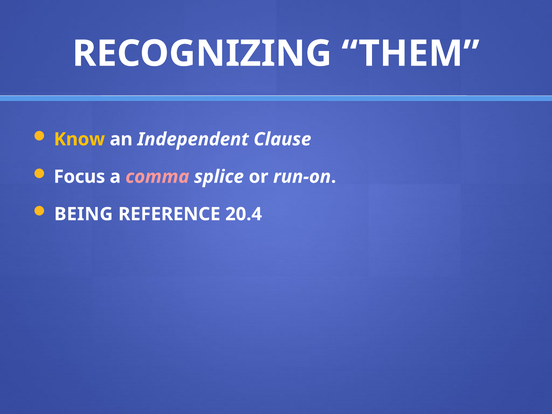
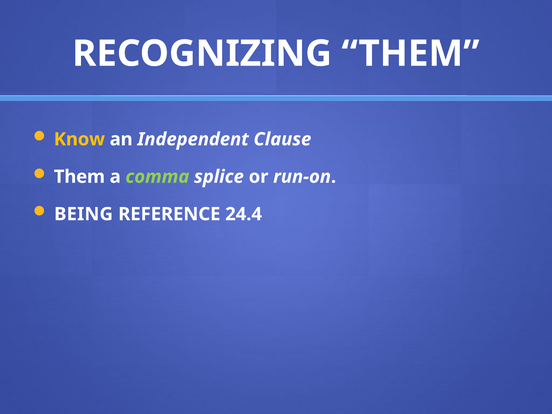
Focus at (79, 177): Focus -> Them
comma colour: pink -> light green
20.4: 20.4 -> 24.4
